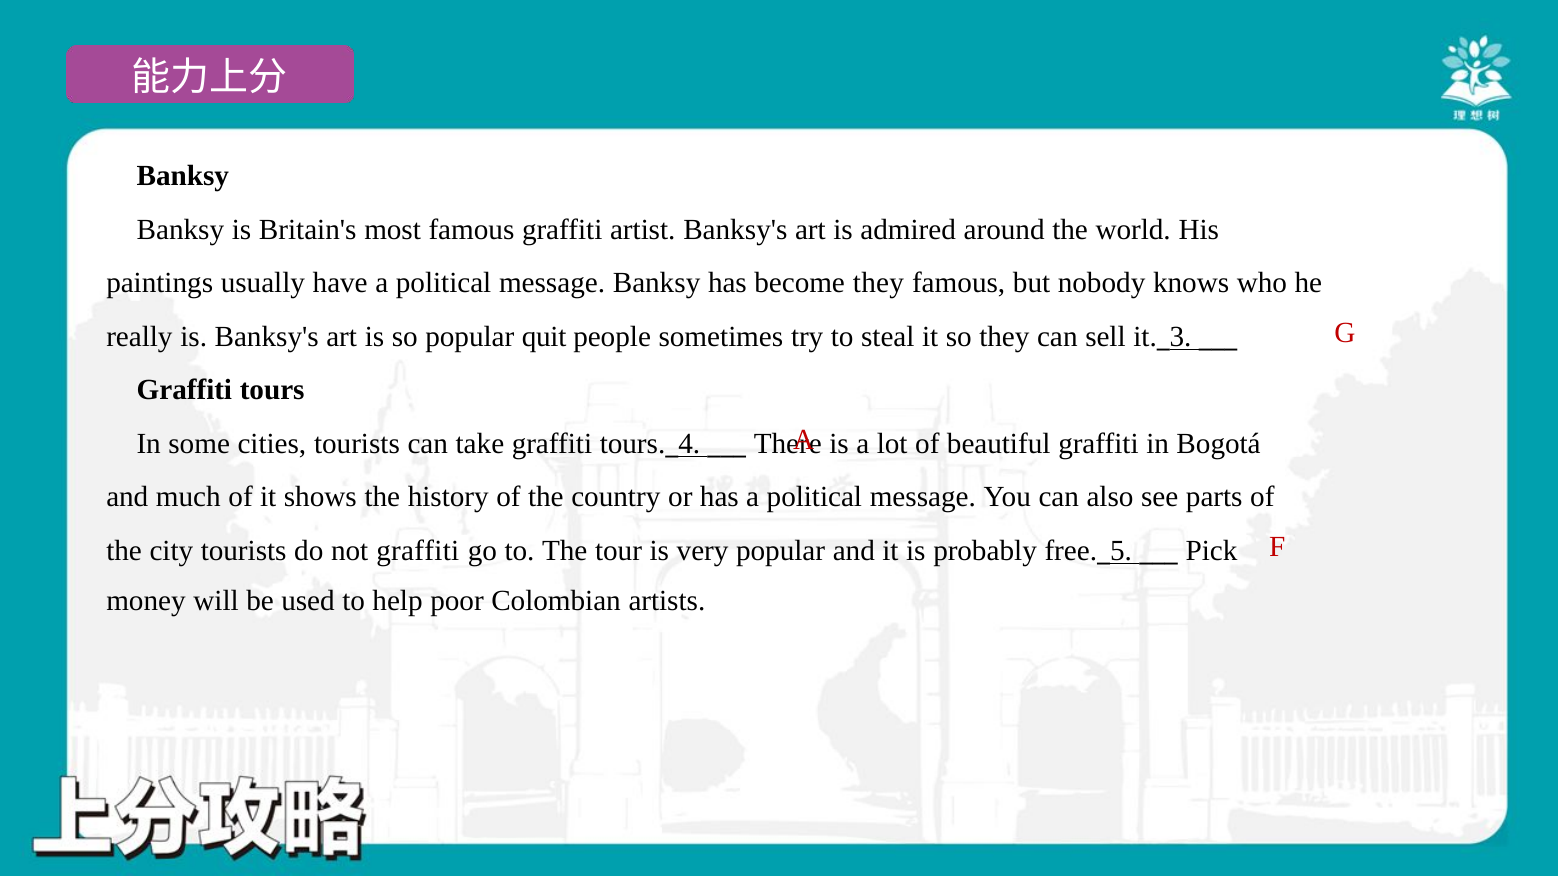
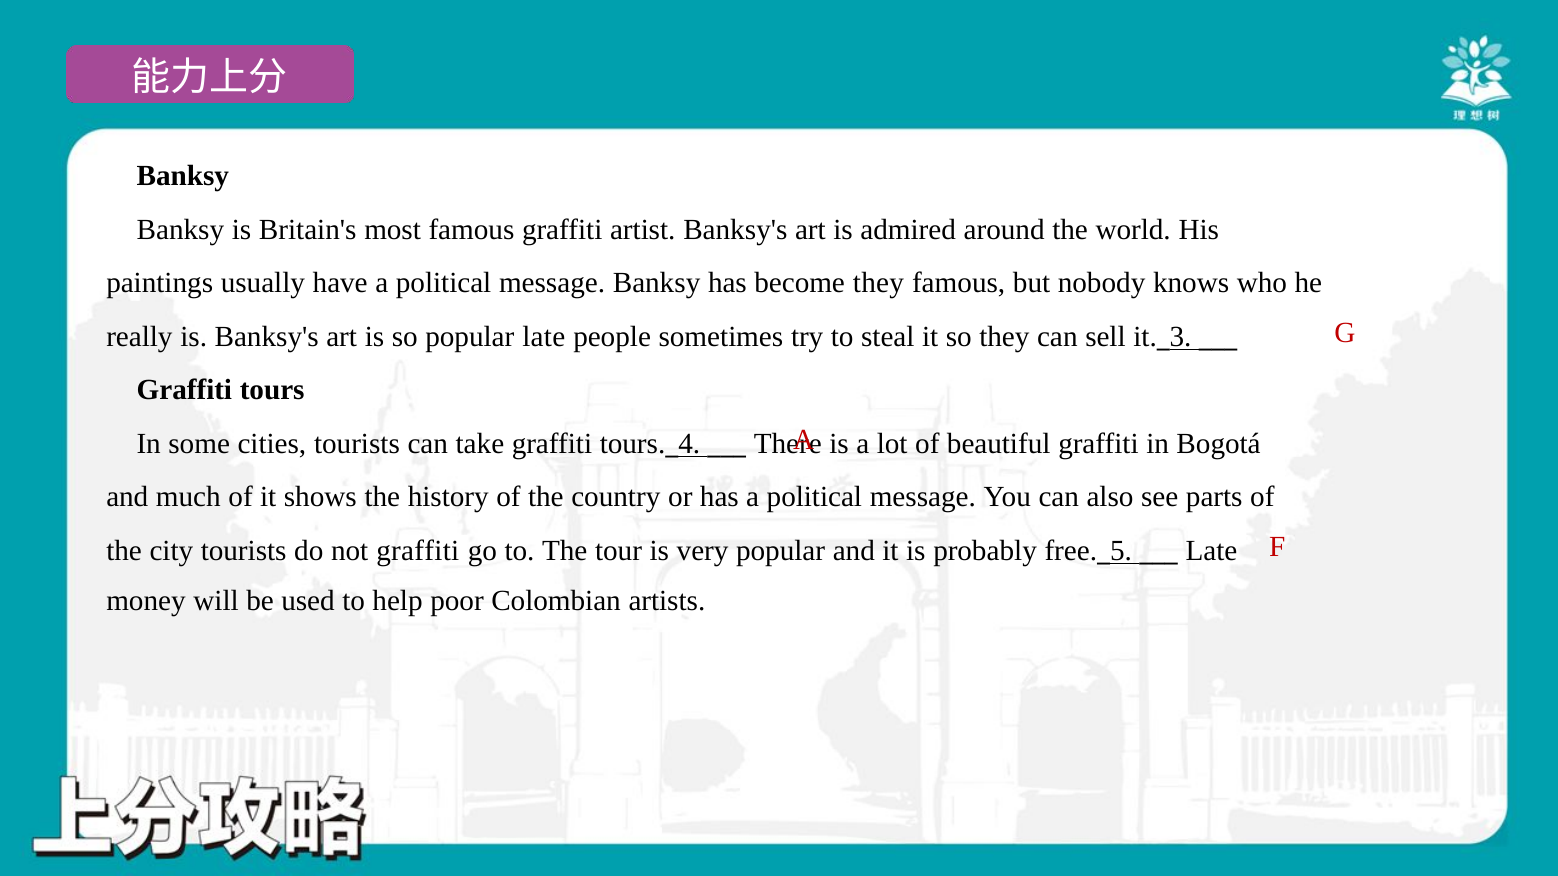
popular quit: quit -> late
Pick at (1212, 551): Pick -> Late
